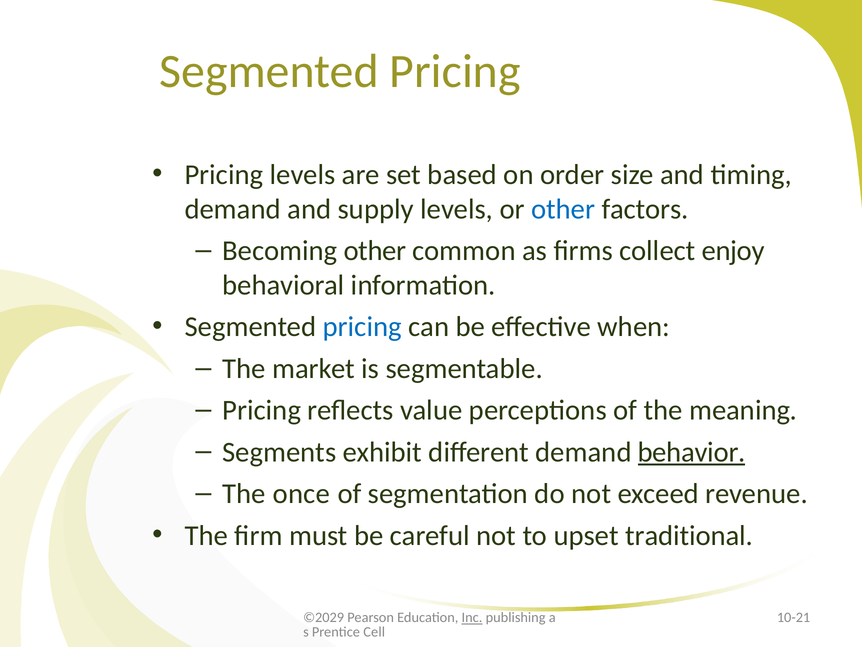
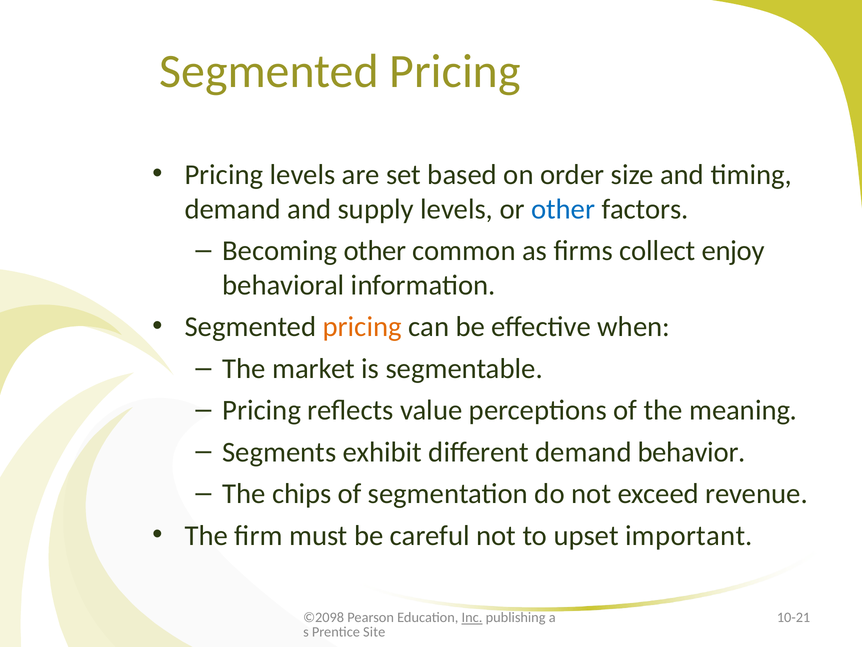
pricing at (362, 327) colour: blue -> orange
behavior underline: present -> none
once: once -> chips
traditional: traditional -> important
©2029: ©2029 -> ©2098
Cell: Cell -> Site
